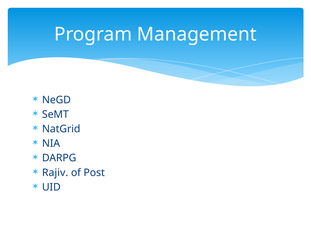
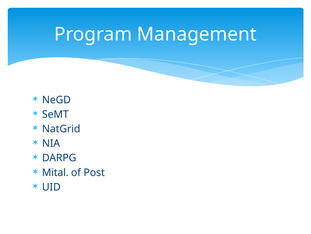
Rajiv: Rajiv -> Mital
